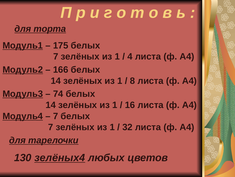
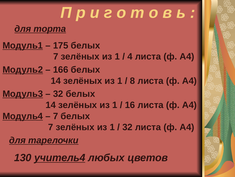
74 at (58, 94): 74 -> 32
зелёных4: зелёных4 -> учитель4
